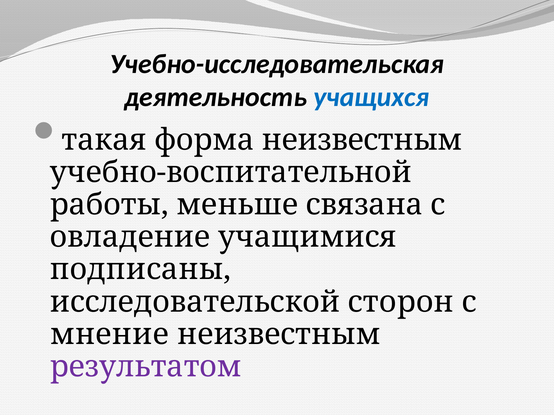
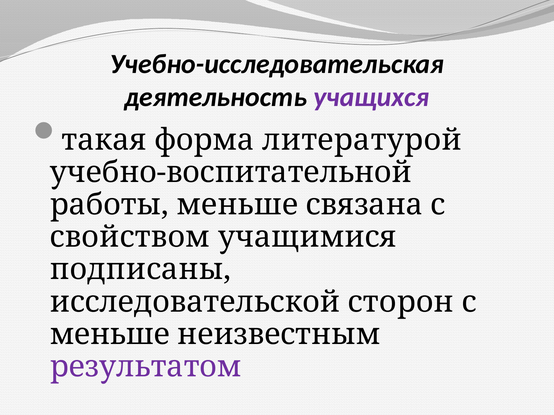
учащихся colour: blue -> purple
форма неизвестным: неизвестным -> литературой
овладение: овладение -> свойством
мнение at (109, 335): мнение -> меньше
